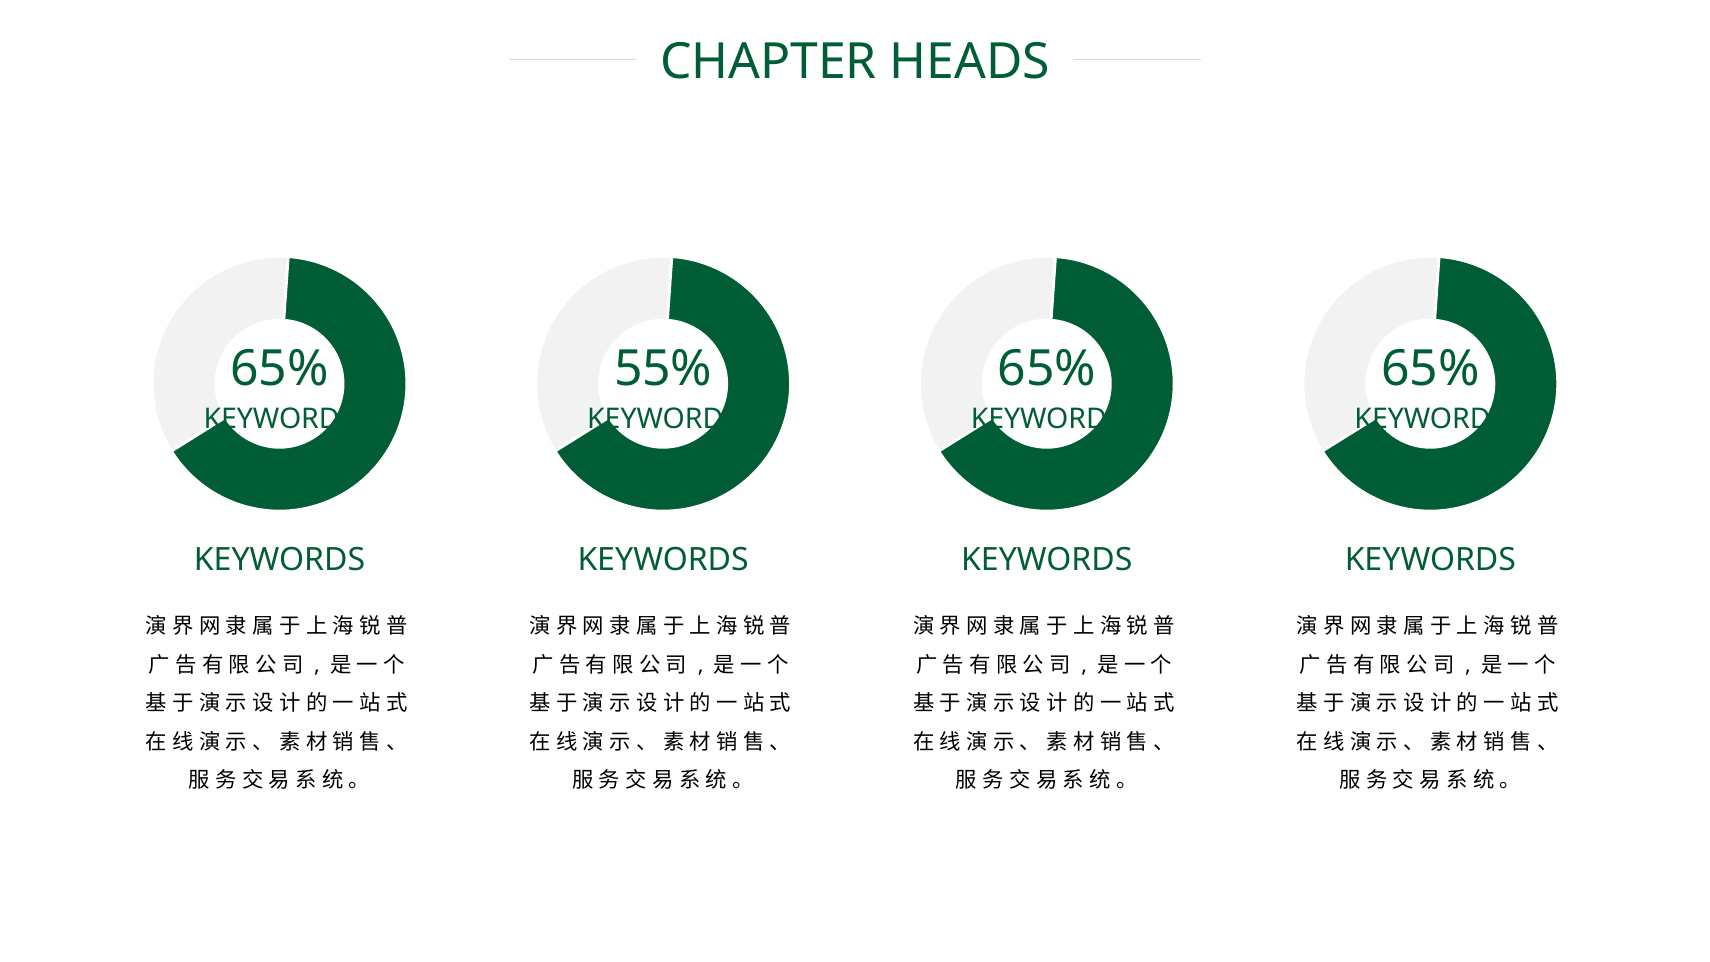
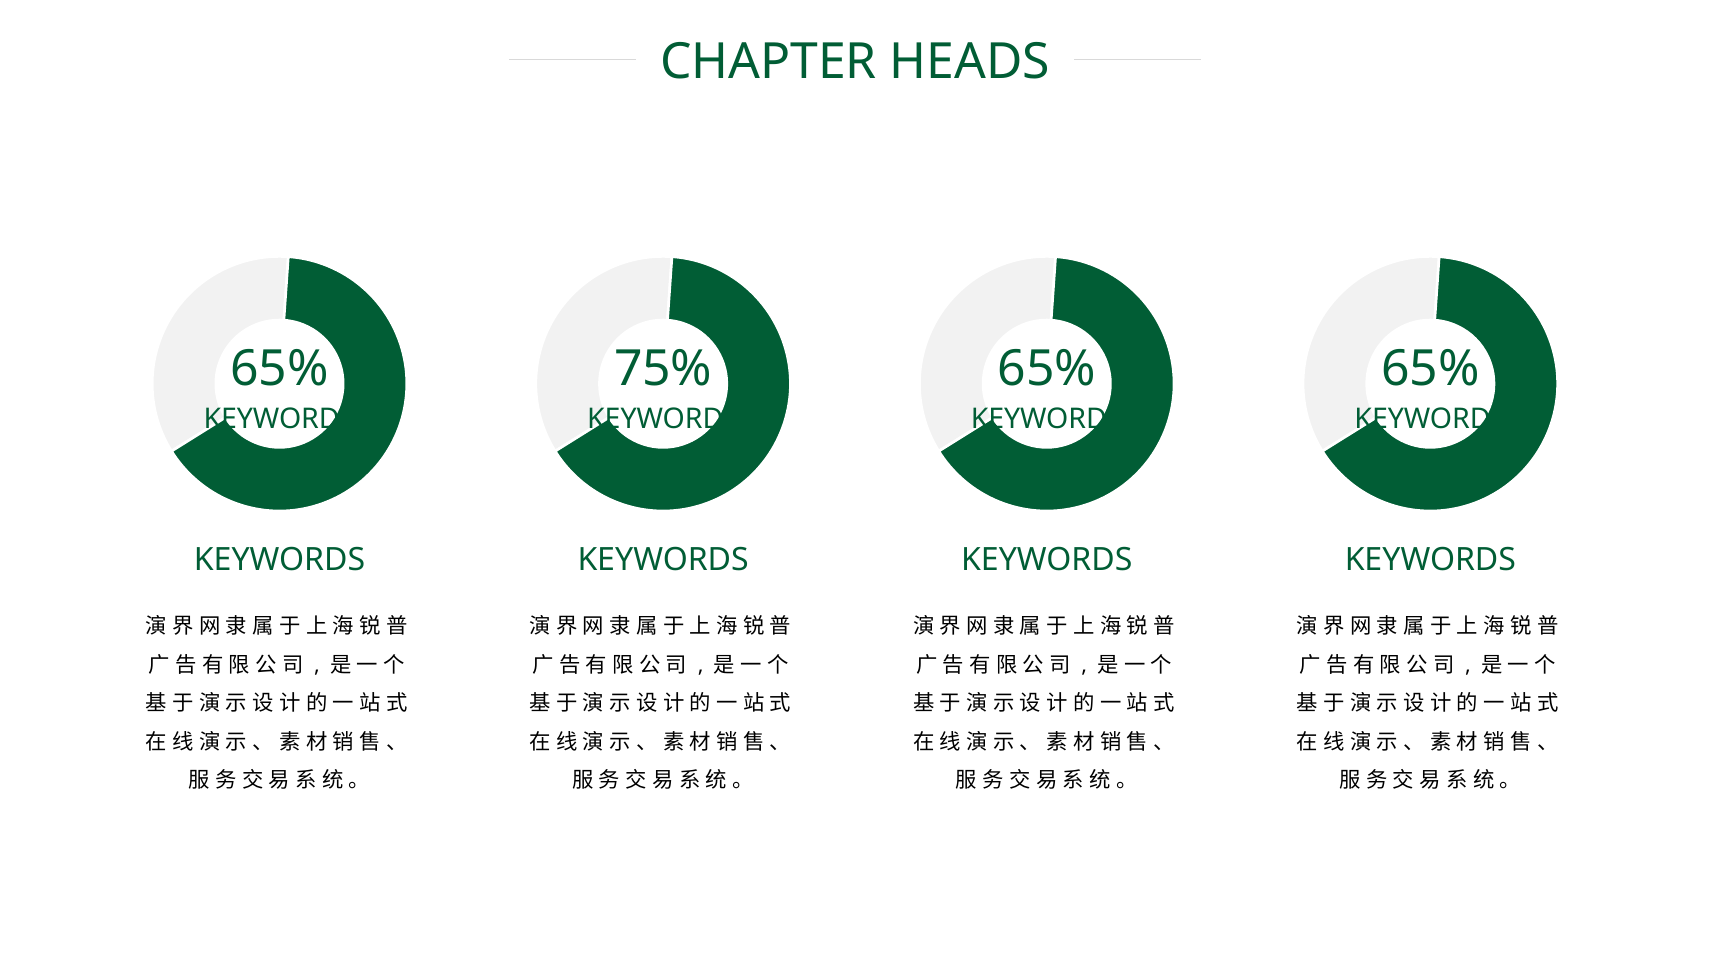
55%: 55% -> 75%
